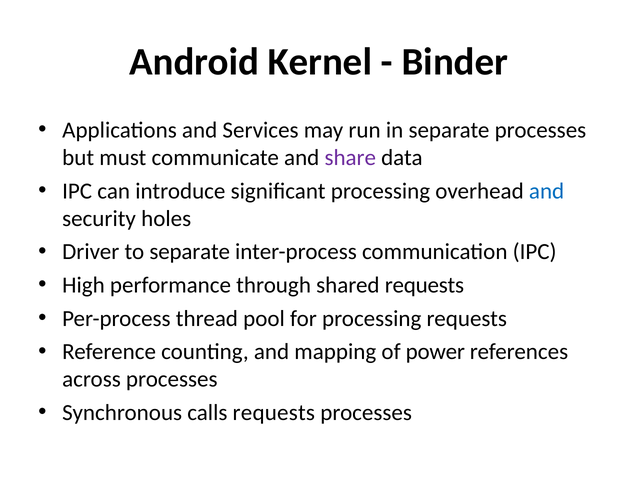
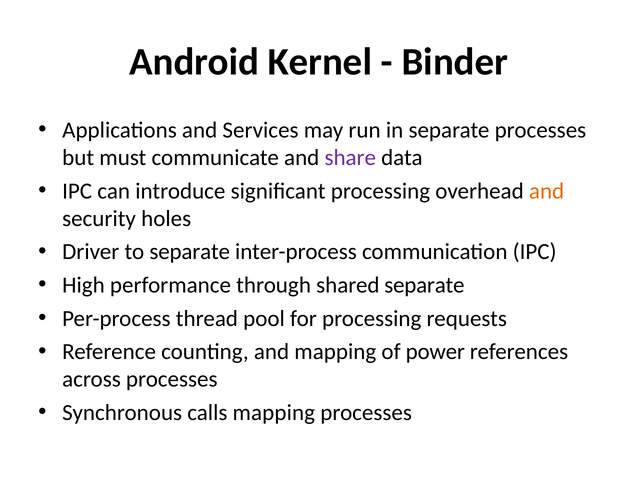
and at (547, 191) colour: blue -> orange
shared requests: requests -> separate
calls requests: requests -> mapping
